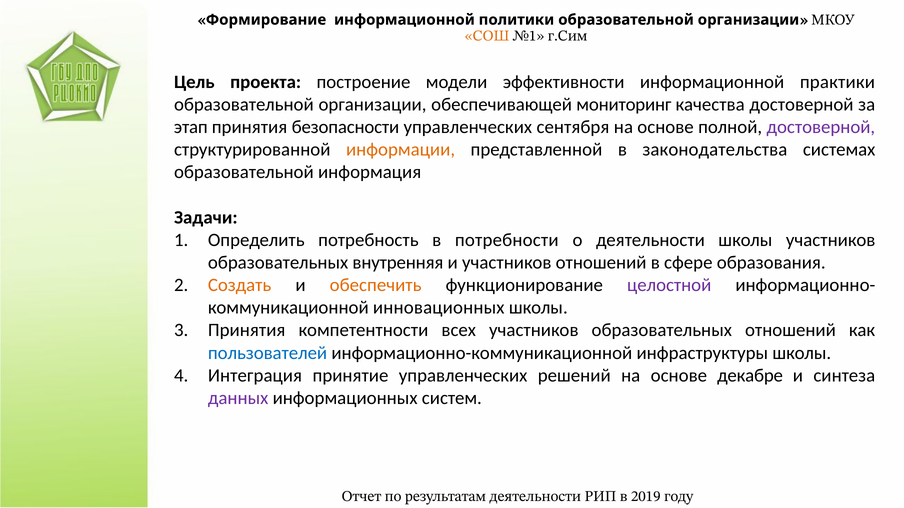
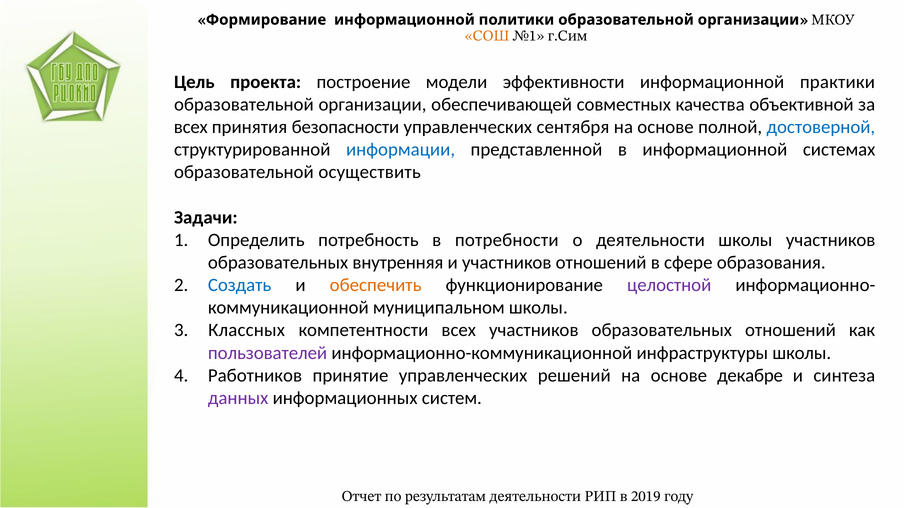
мониторинг: мониторинг -> совместных
качества достоверной: достоверной -> объективной
этап at (191, 127): этап -> всех
достоверной at (821, 127) colour: purple -> blue
информации colour: orange -> blue
в законодательства: законодательства -> информационной
информация: информация -> осуществить
Создать colour: orange -> blue
инновационных: инновационных -> муниципальном
Принятия at (247, 331): Принятия -> Классных
пользователей colour: blue -> purple
Интеграция: Интеграция -> Работников
